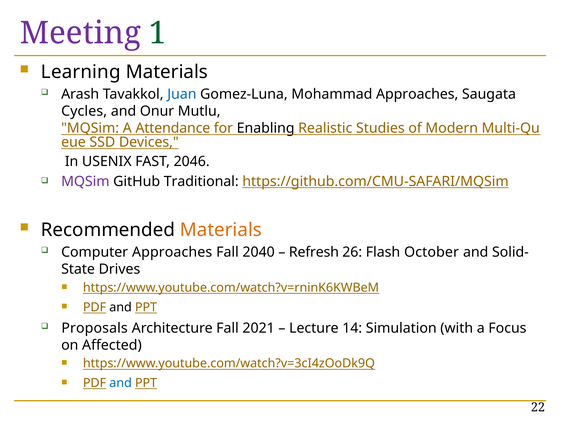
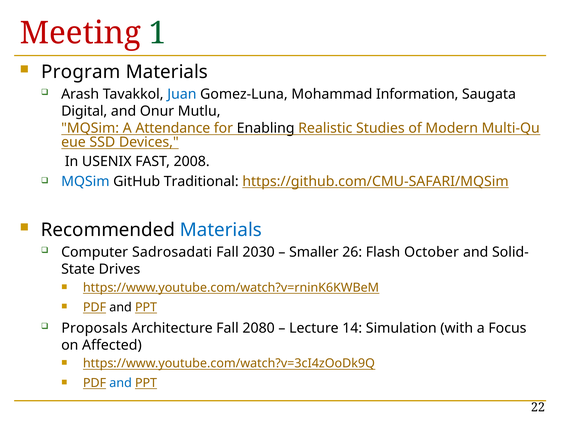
Meeting colour: purple -> red
Learning: Learning -> Program
Mohammad Approaches: Approaches -> Information
Cycles: Cycles -> Digital
2046: 2046 -> 2008
MQSim at (85, 181) colour: purple -> blue
Materials at (221, 230) colour: orange -> blue
Computer Approaches: Approaches -> Sadrosadati
2040: 2040 -> 2030
Refresh: Refresh -> Smaller
2021: 2021 -> 2080
